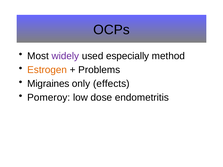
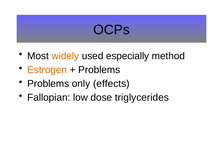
widely colour: purple -> orange
Migraines at (48, 84): Migraines -> Problems
Pomeroy: Pomeroy -> Fallopian
endometritis: endometritis -> triglycerides
